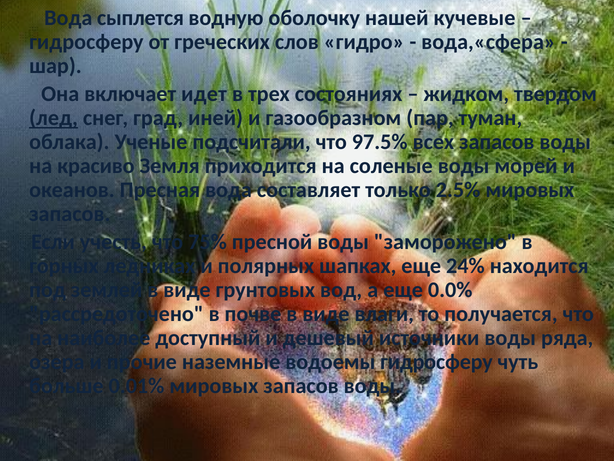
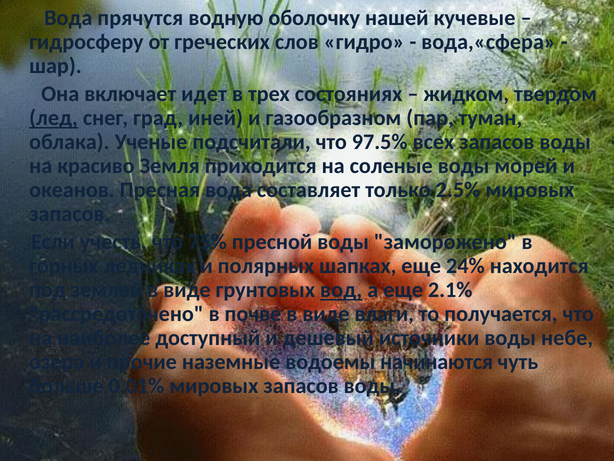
сыплется: сыплется -> прячутся
вод underline: none -> present
0.0%: 0.0% -> 2.1%
ряда: ряда -> небе
водоемы гидросферу: гидросферу -> начинаются
